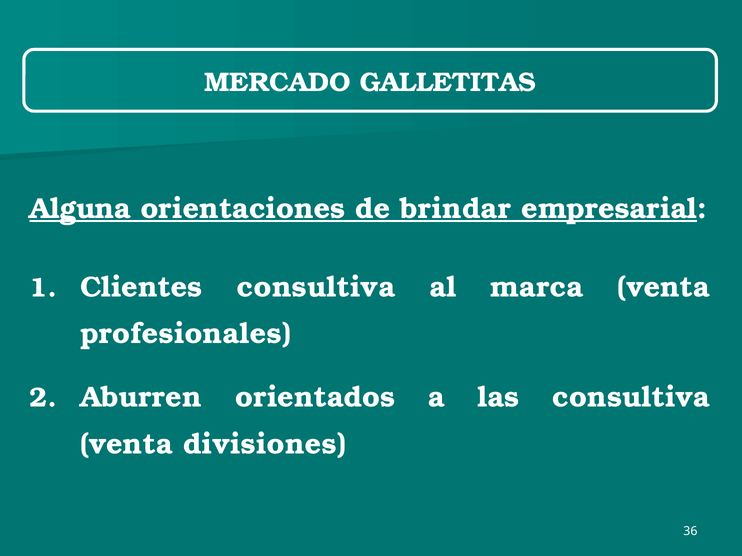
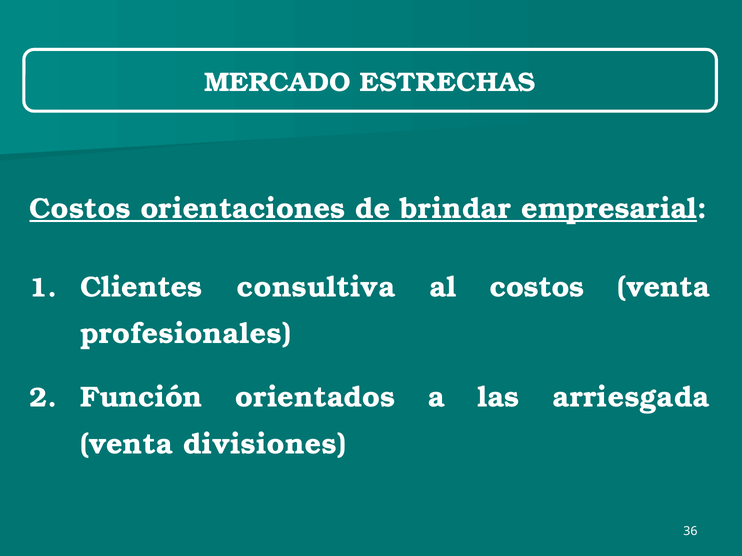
GALLETITAS: GALLETITAS -> ESTRECHAS
Alguna at (80, 209): Alguna -> Costos
al marca: marca -> costos
Aburren: Aburren -> Función
las consultiva: consultiva -> arriesgada
